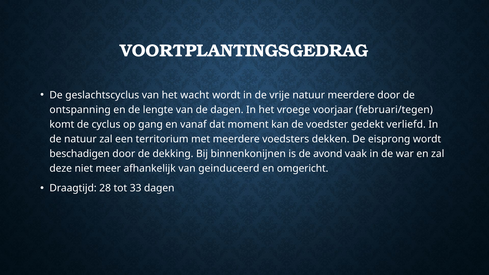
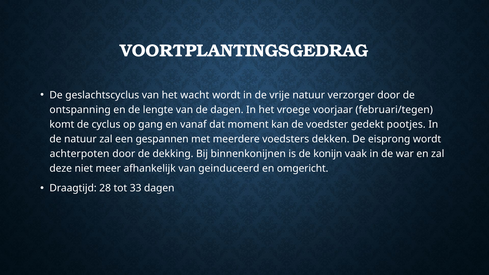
natuur meerdere: meerdere -> verzorger
verliefd: verliefd -> pootjes
territorium: territorium -> gespannen
beschadigen: beschadigen -> achterpoten
avond: avond -> konijn
